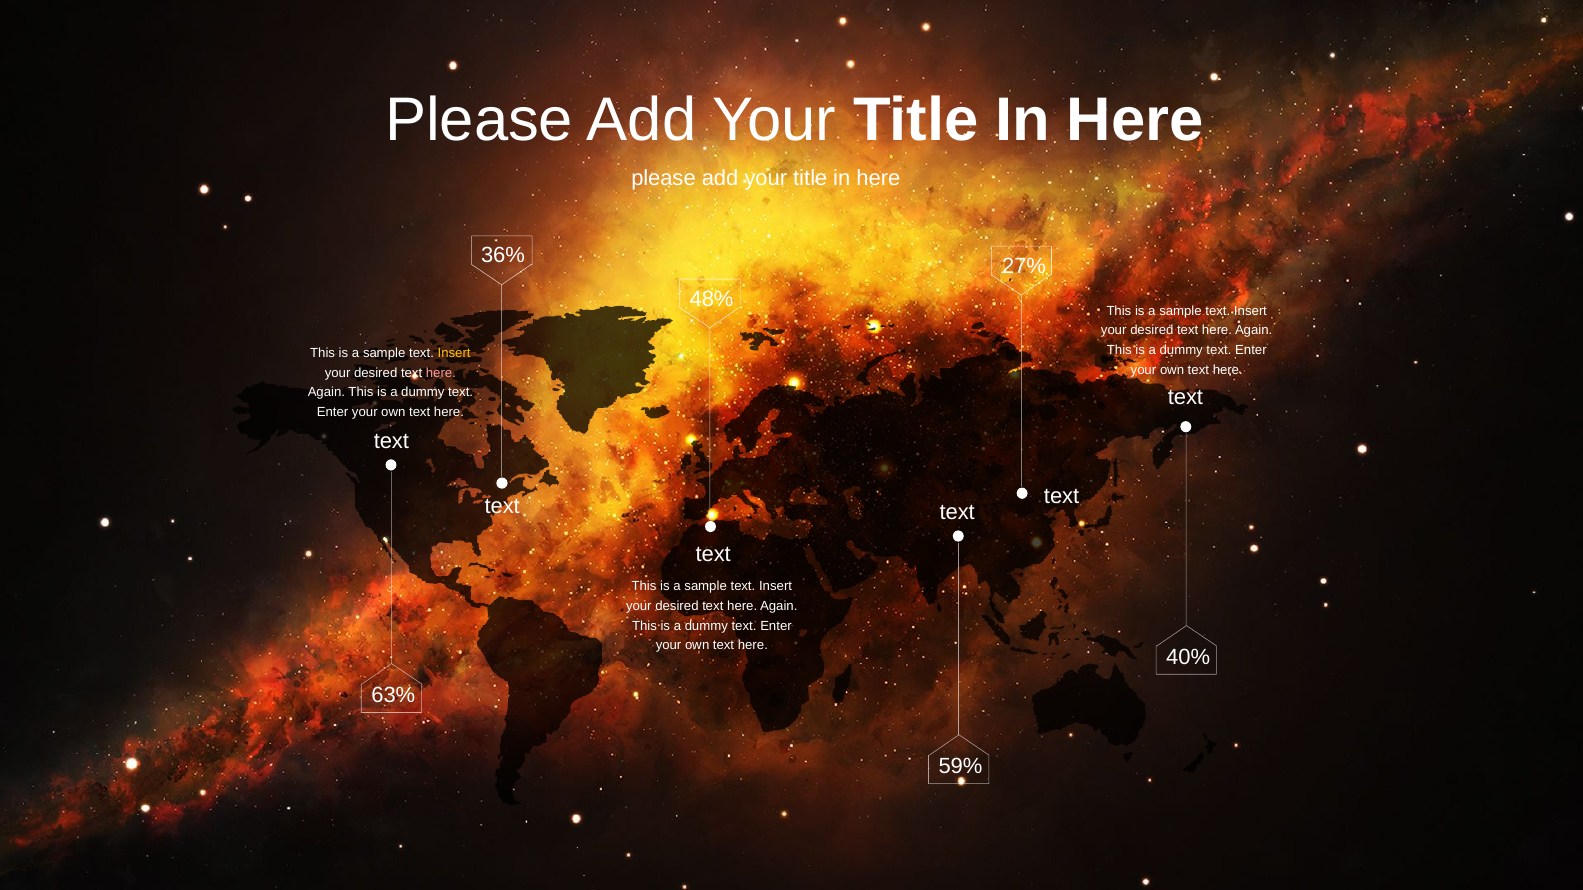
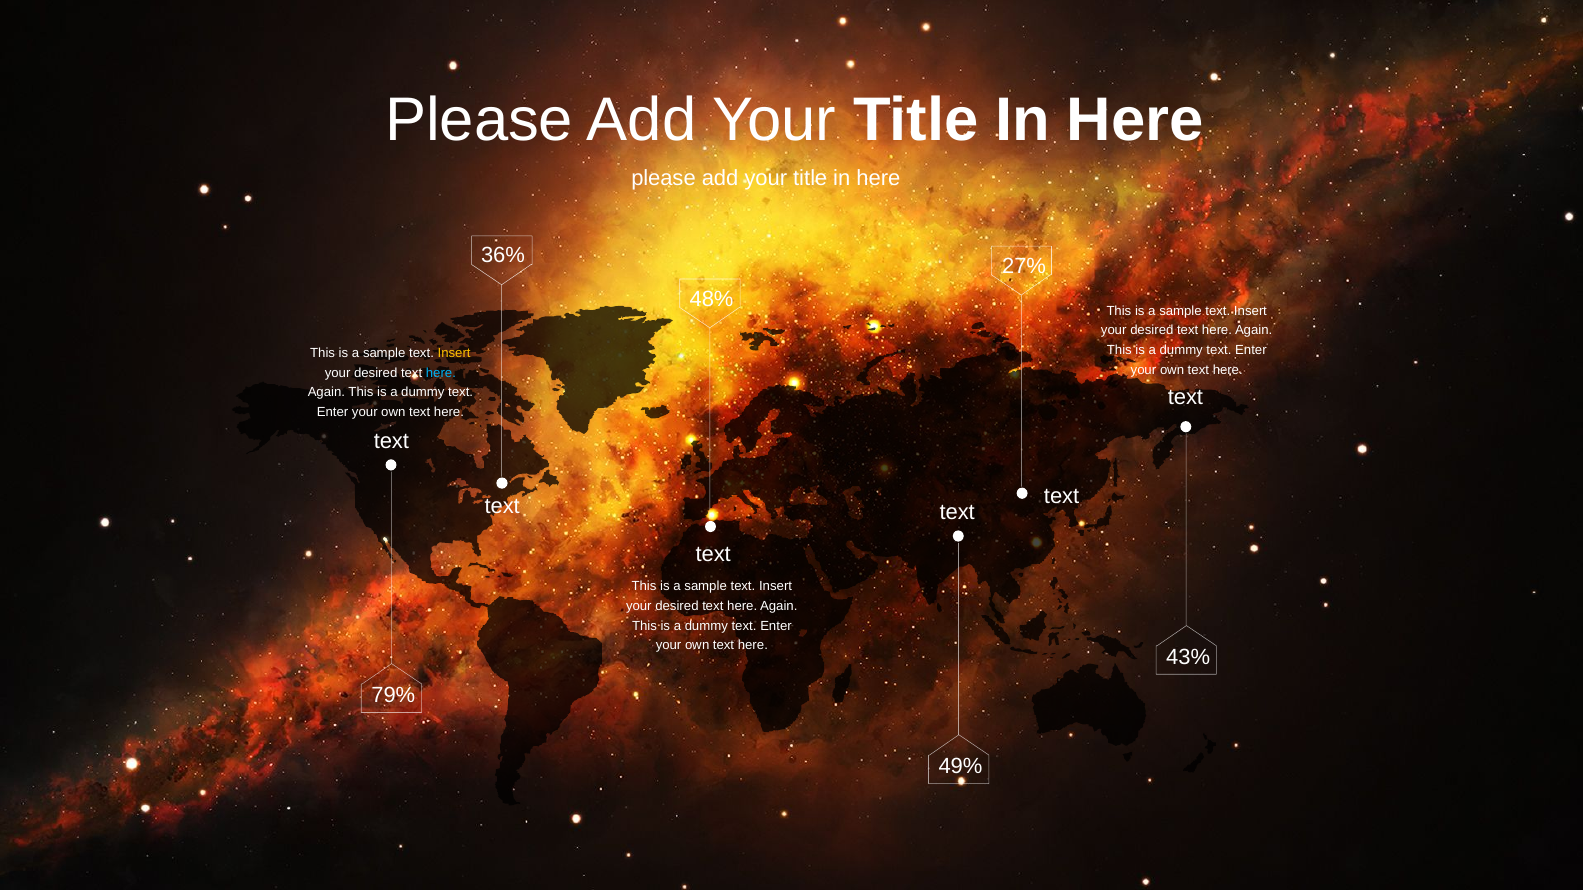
here at (441, 373) colour: pink -> light blue
40%: 40% -> 43%
63%: 63% -> 79%
59%: 59% -> 49%
